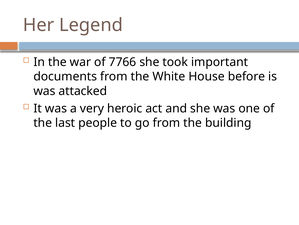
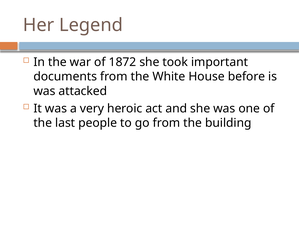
7766: 7766 -> 1872
